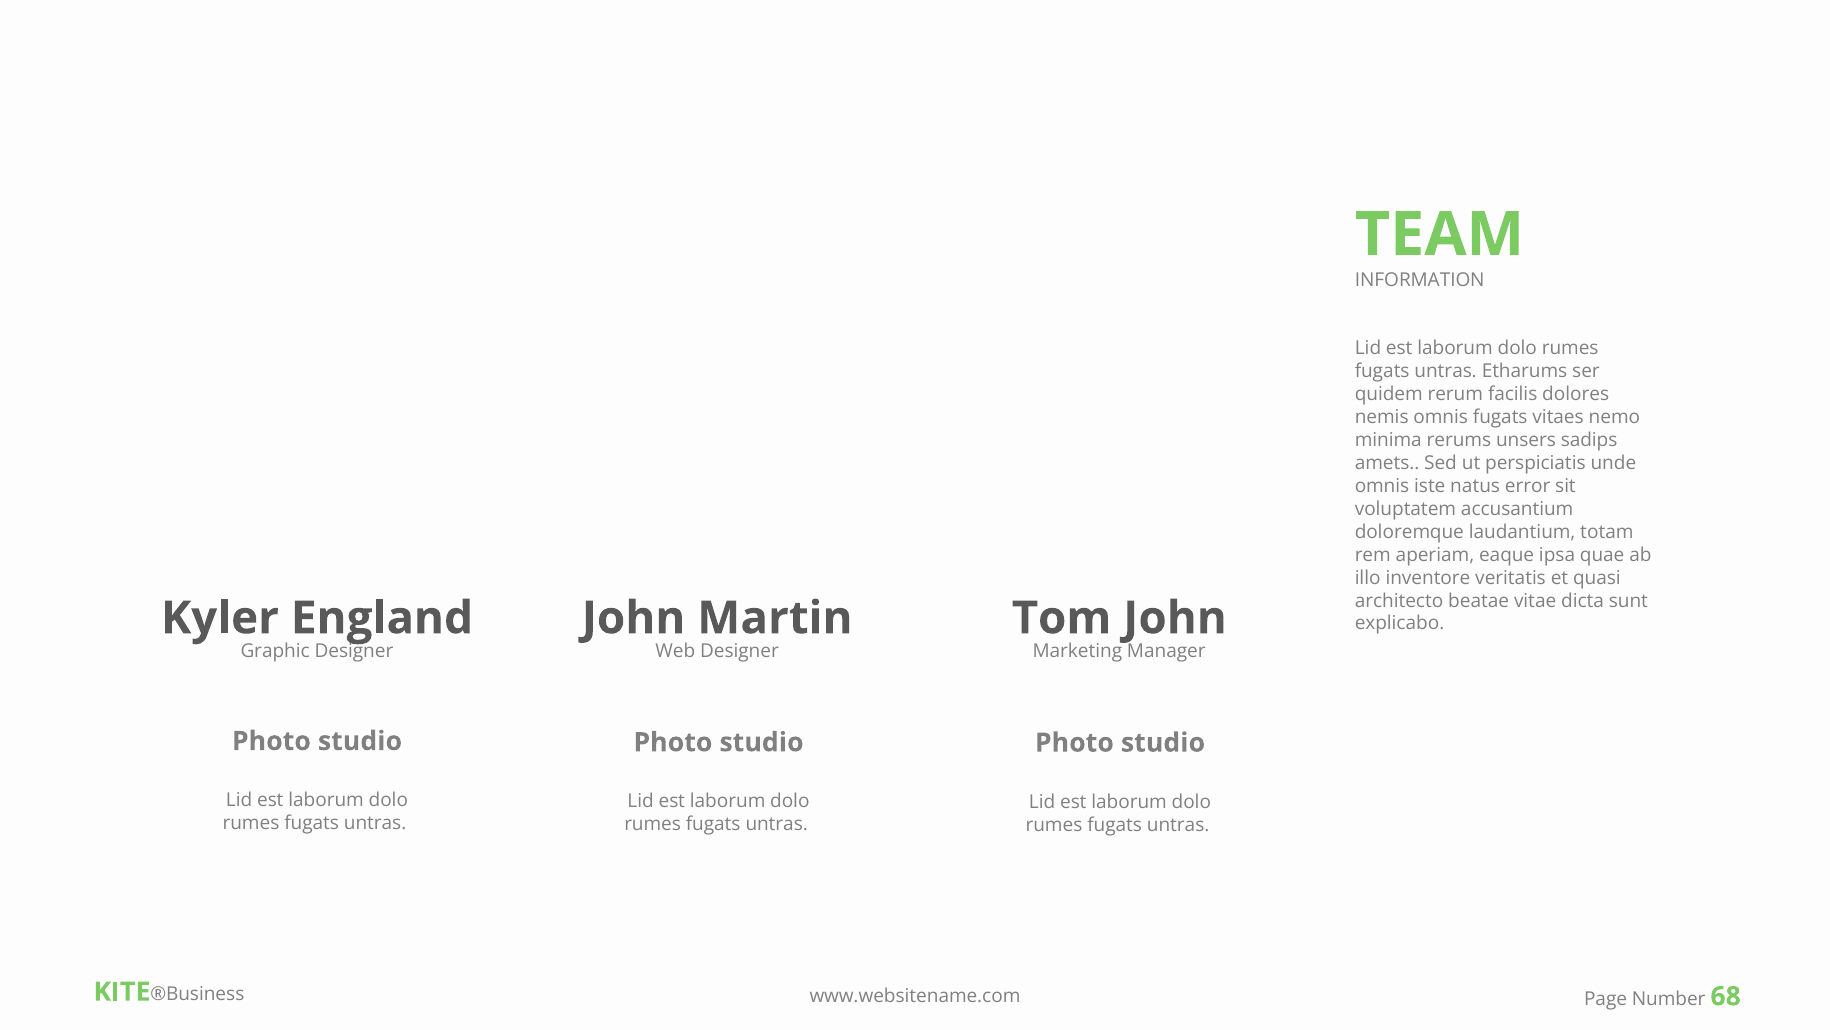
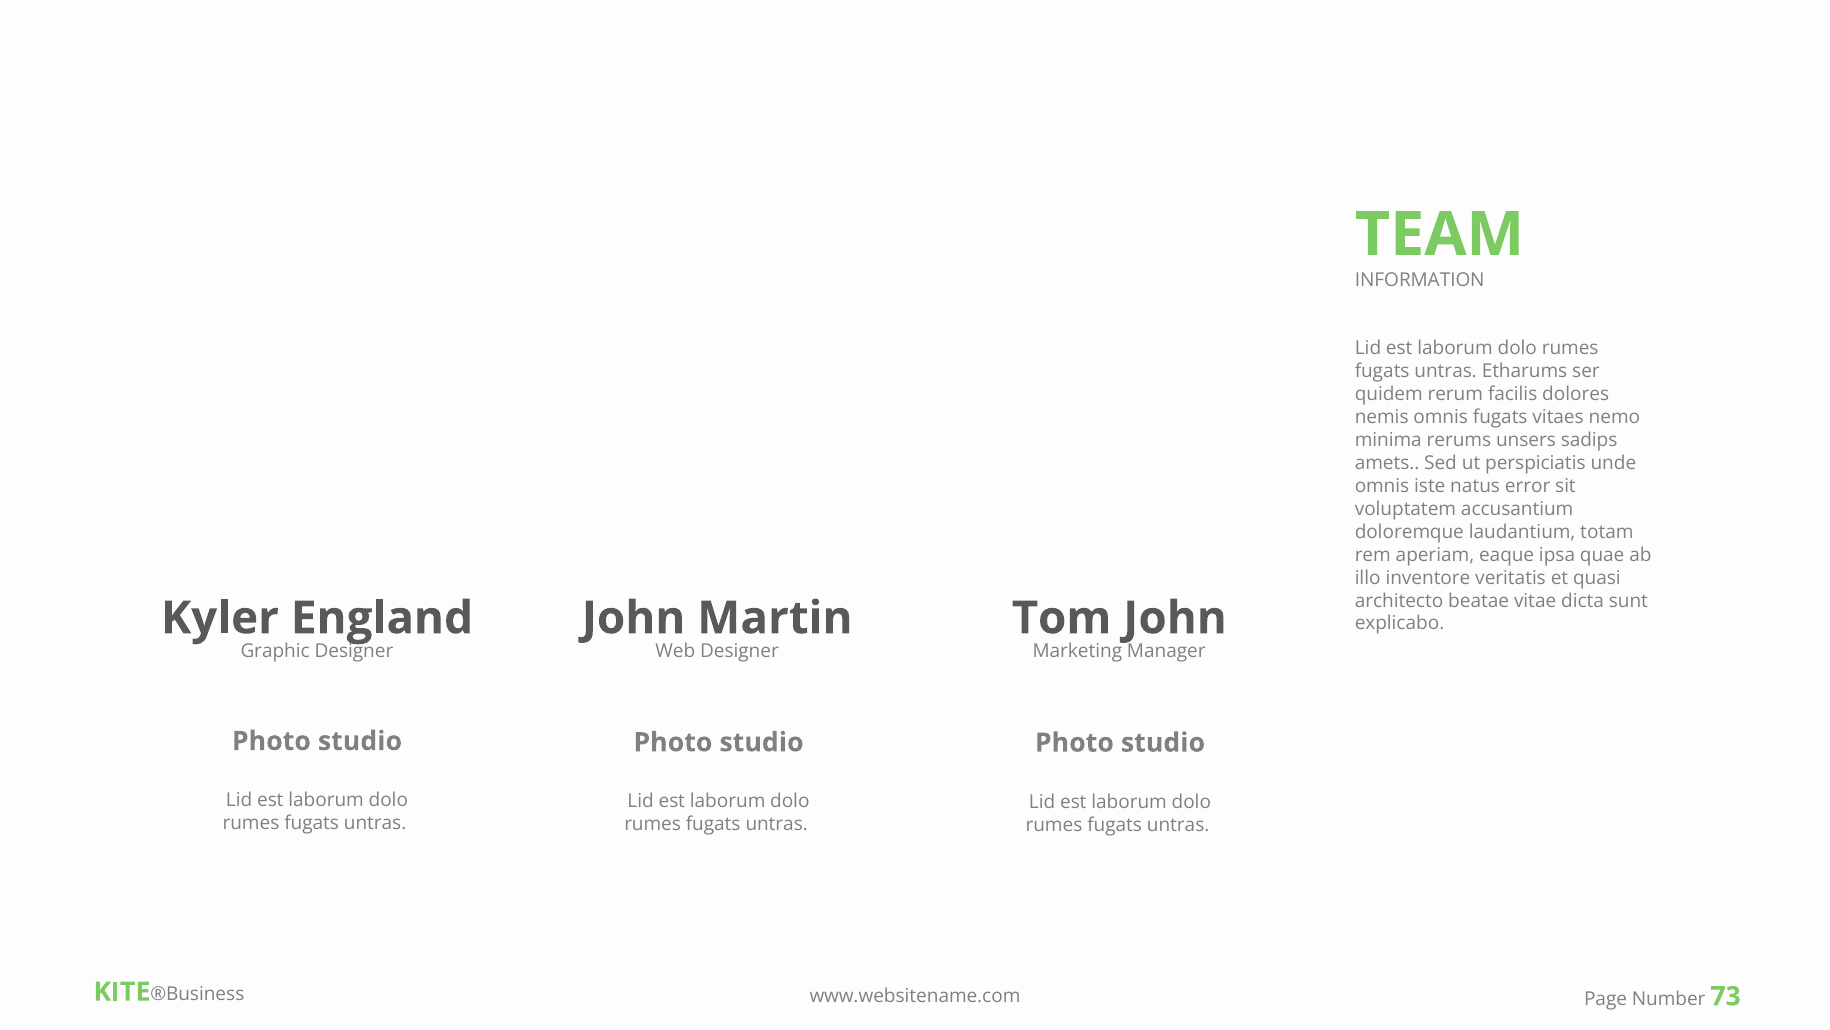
68: 68 -> 73
